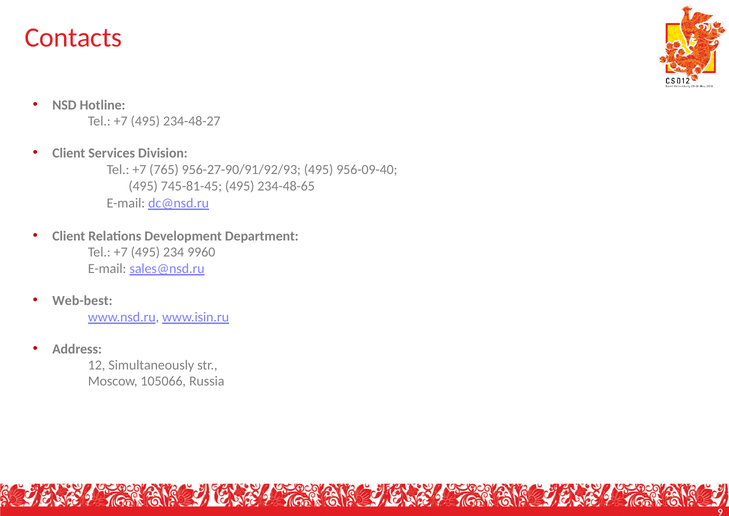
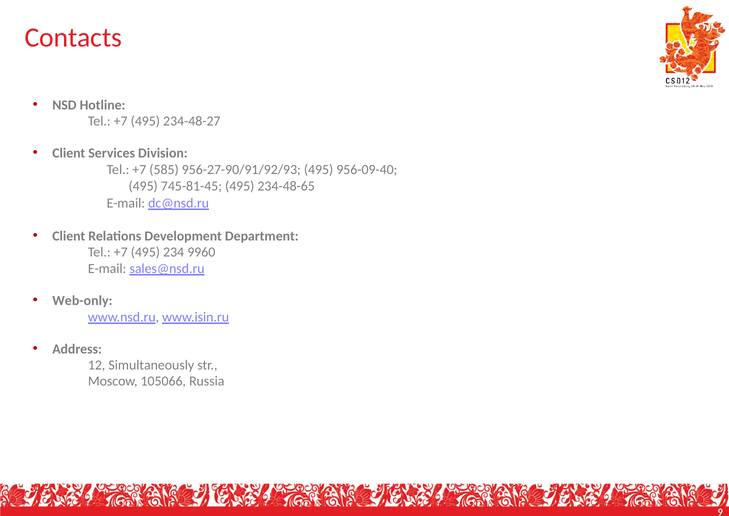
765: 765 -> 585
Web-best: Web-best -> Web-only
